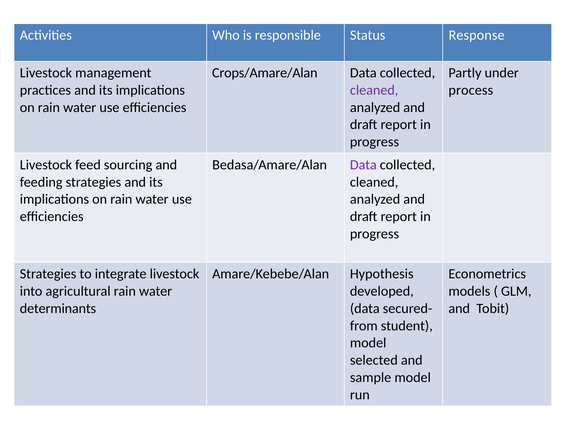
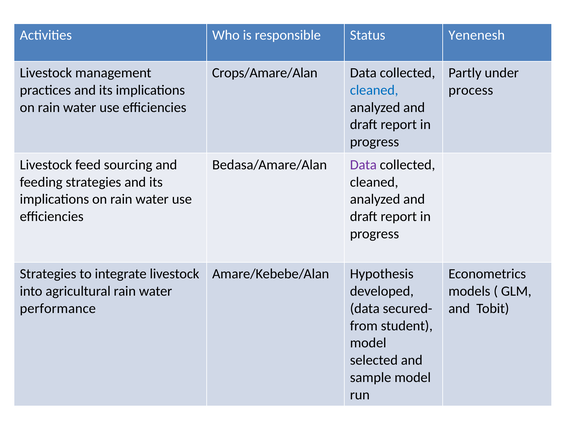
Response: Response -> Yenenesh
cleaned at (374, 90) colour: purple -> blue
determinants: determinants -> performance
